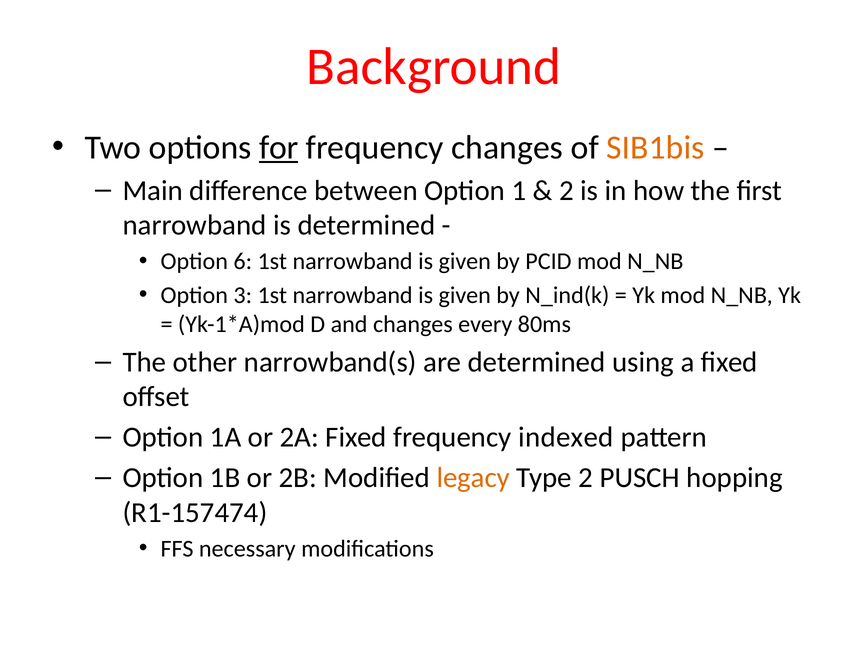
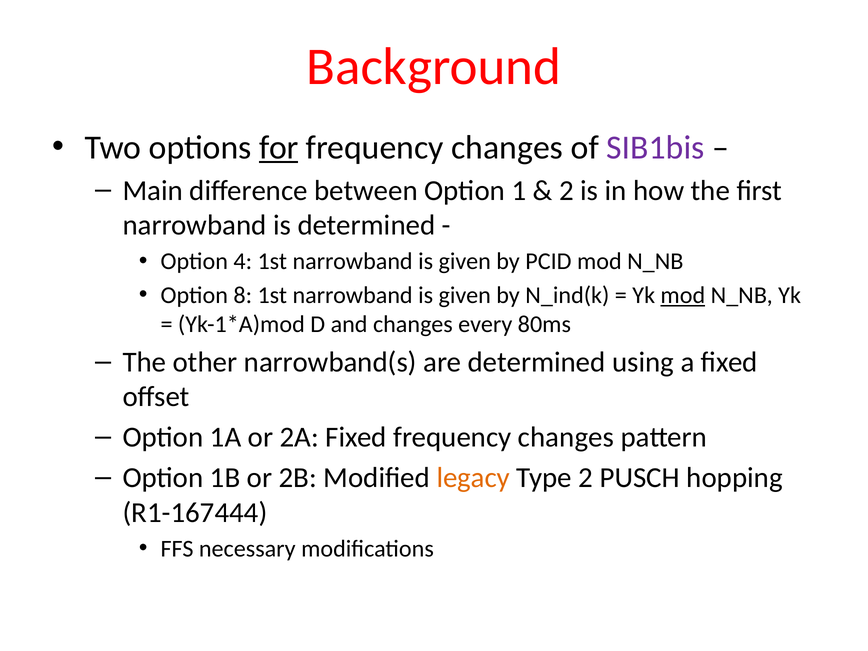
SIB1bis colour: orange -> purple
6: 6 -> 4
3: 3 -> 8
mod at (683, 295) underline: none -> present
Fixed frequency indexed: indexed -> changes
R1-157474: R1-157474 -> R1-167444
